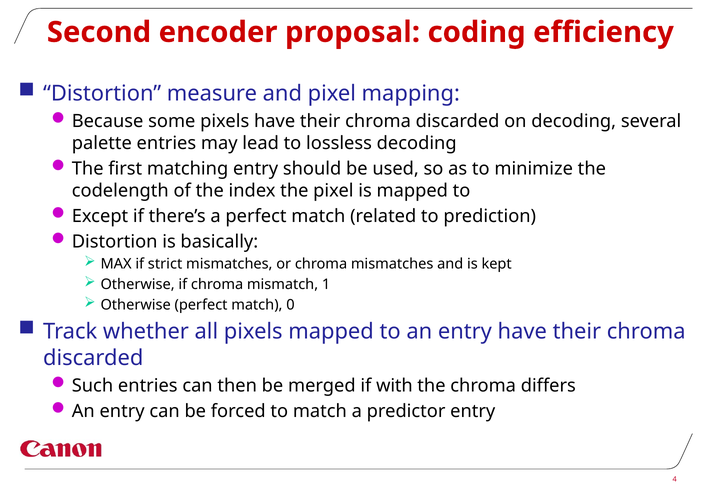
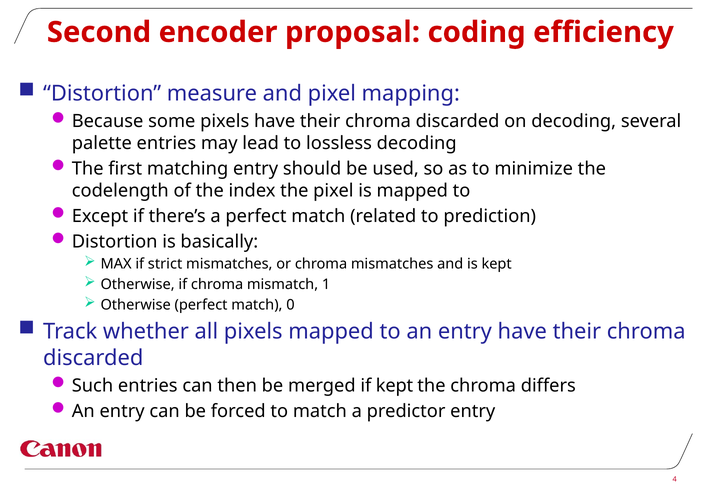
if with: with -> kept
